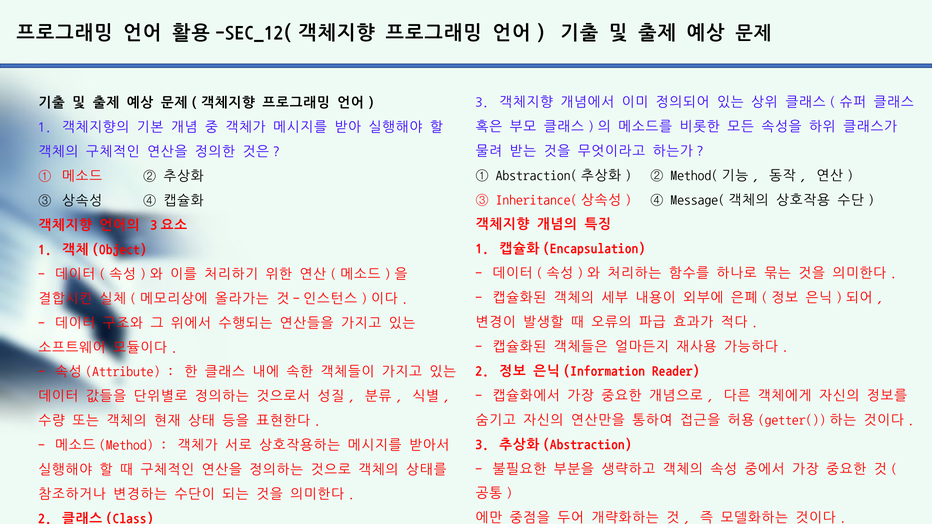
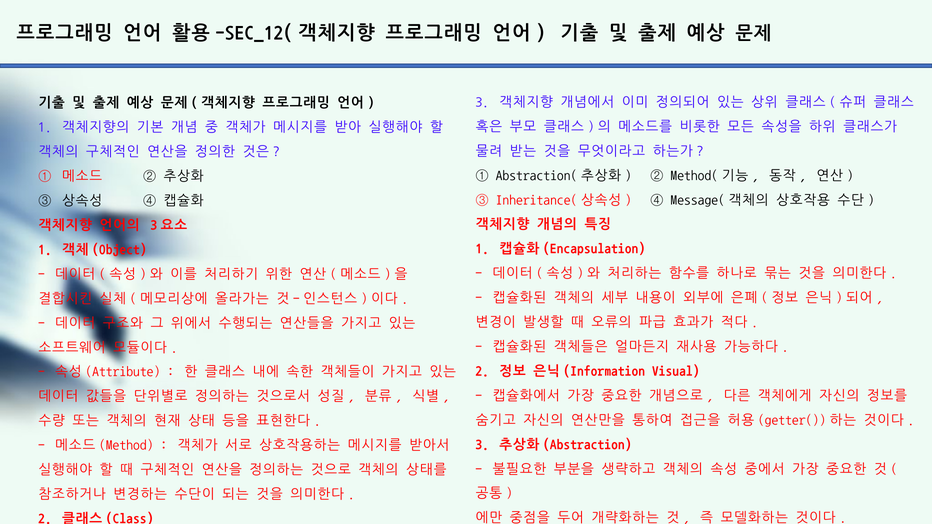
Reader: Reader -> Visual
